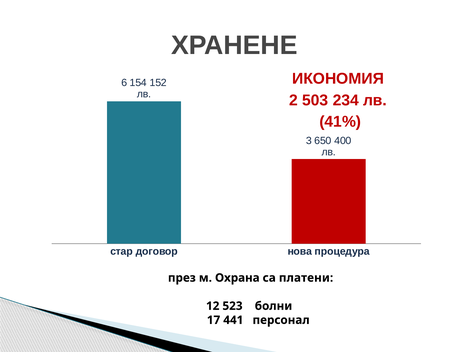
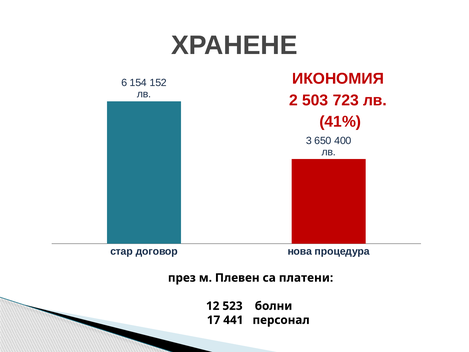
234: 234 -> 723
Охрана: Охрана -> Плевен
